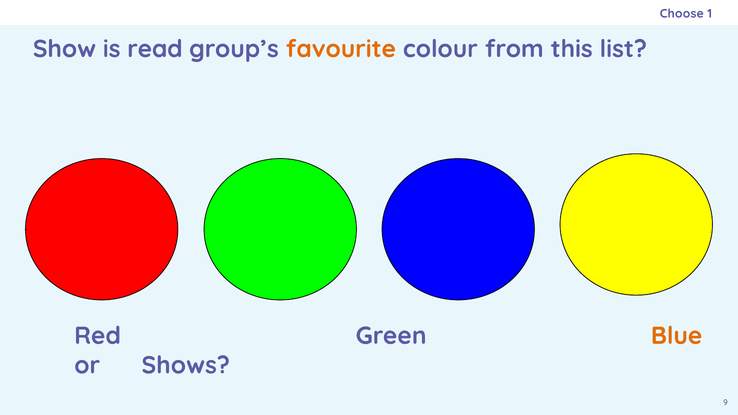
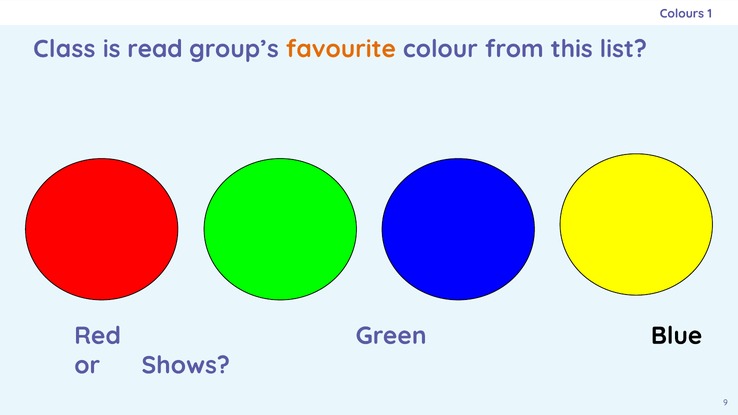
Choose: Choose -> Colours
Show: Show -> Class
Blue colour: orange -> black
